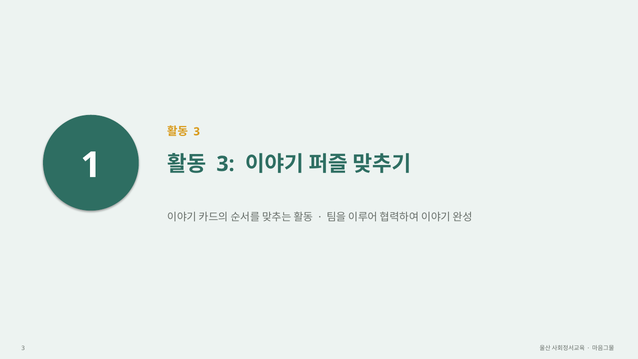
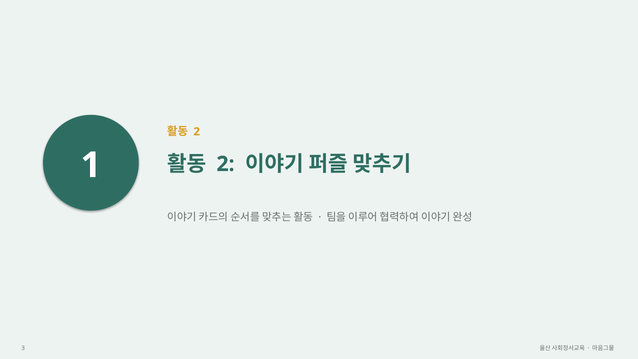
3 at (197, 132): 3 -> 2
3 at (226, 164): 3 -> 2
